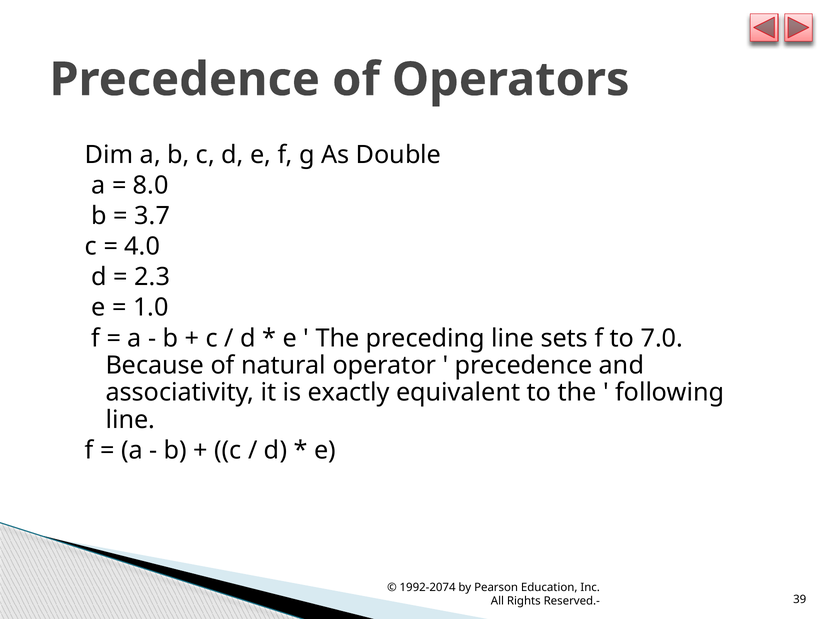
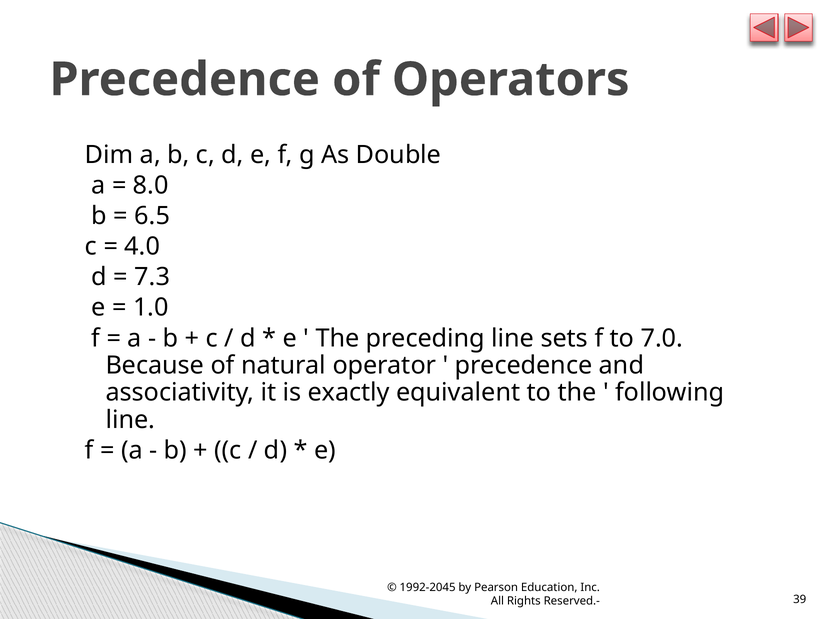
3.7: 3.7 -> 6.5
2.3: 2.3 -> 7.3
1992-2074: 1992-2074 -> 1992-2045
